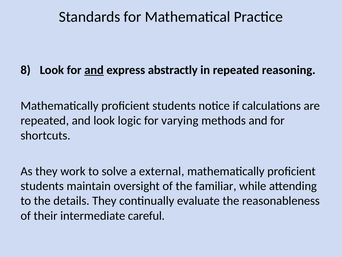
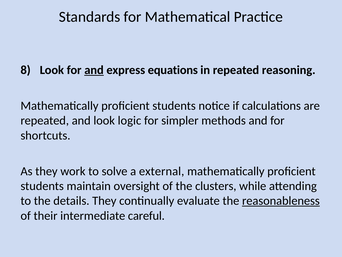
abstractly: abstractly -> equations
varying: varying -> simpler
familiar: familiar -> clusters
reasonableness underline: none -> present
